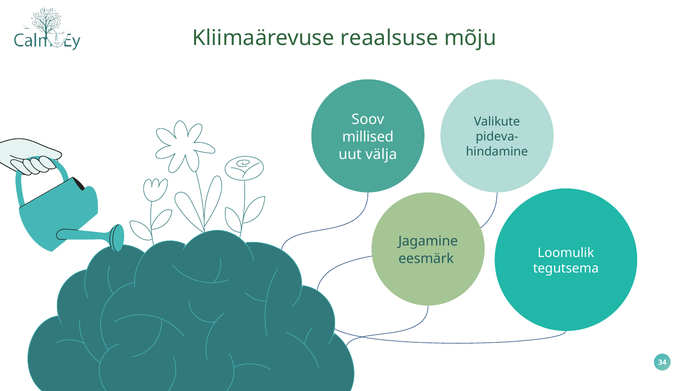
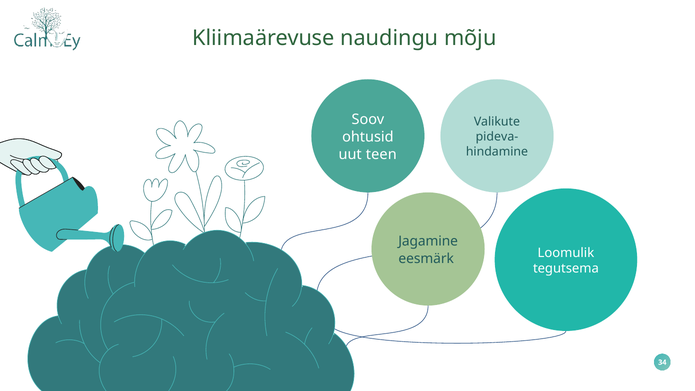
reaalsuse: reaalsuse -> naudingu
millised: millised -> ohtusid
välja: välja -> teen
